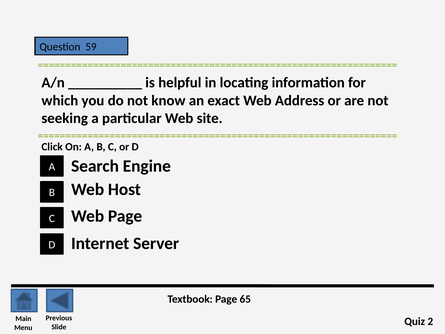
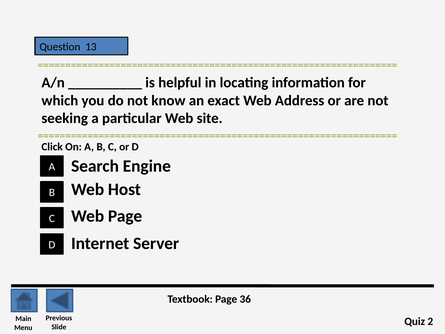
59: 59 -> 13
65: 65 -> 36
